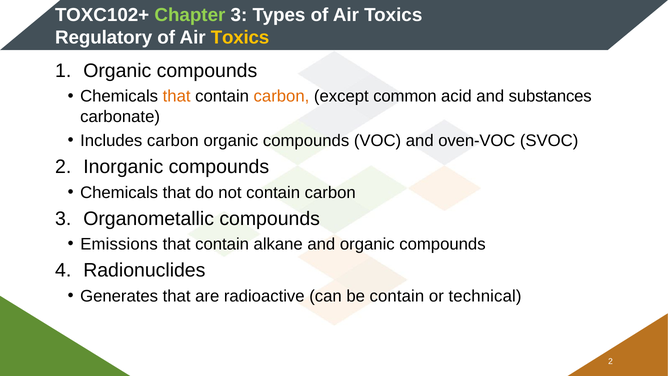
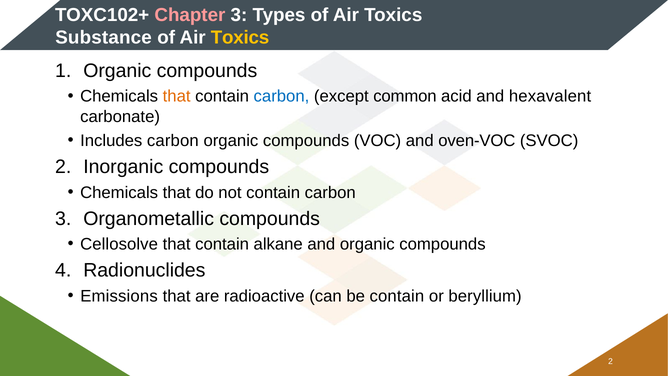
Chapter colour: light green -> pink
Regulatory: Regulatory -> Substance
carbon at (281, 96) colour: orange -> blue
substances: substances -> hexavalent
Emissions: Emissions -> Cellosolve
Generates: Generates -> Emissions
technical: technical -> beryllium
